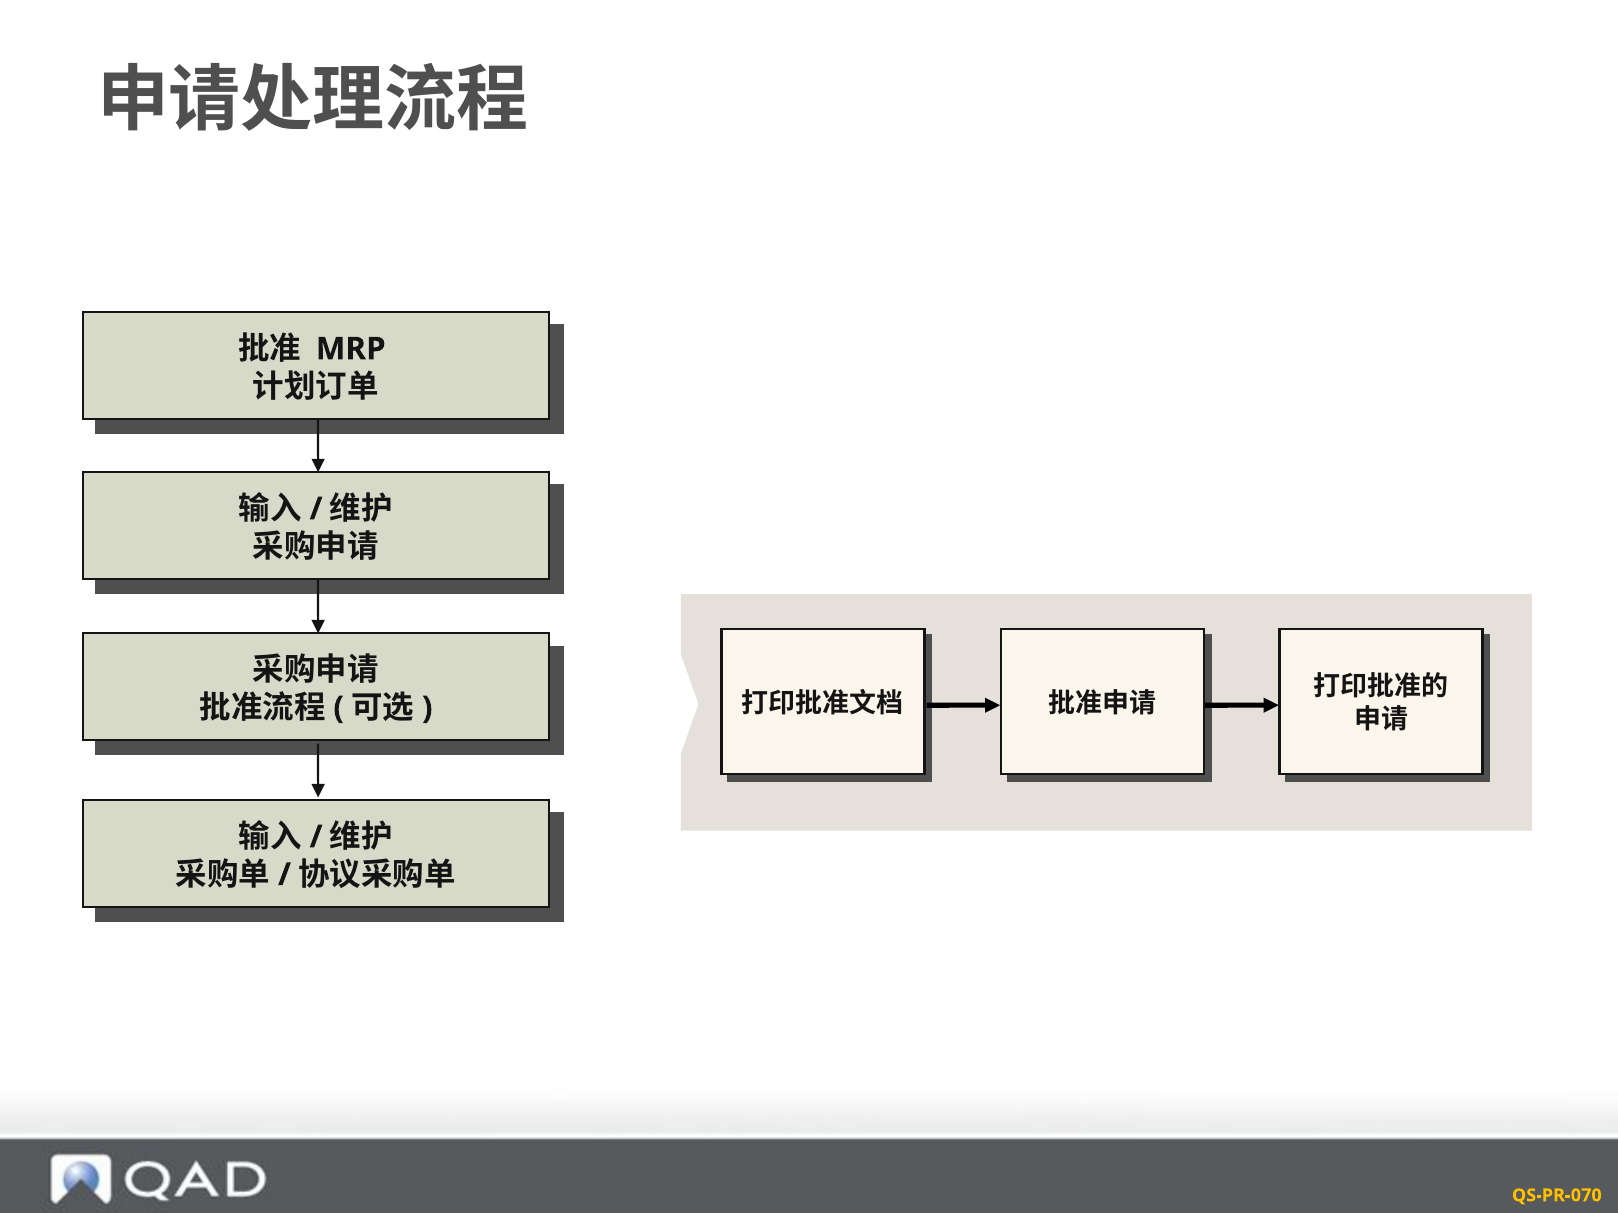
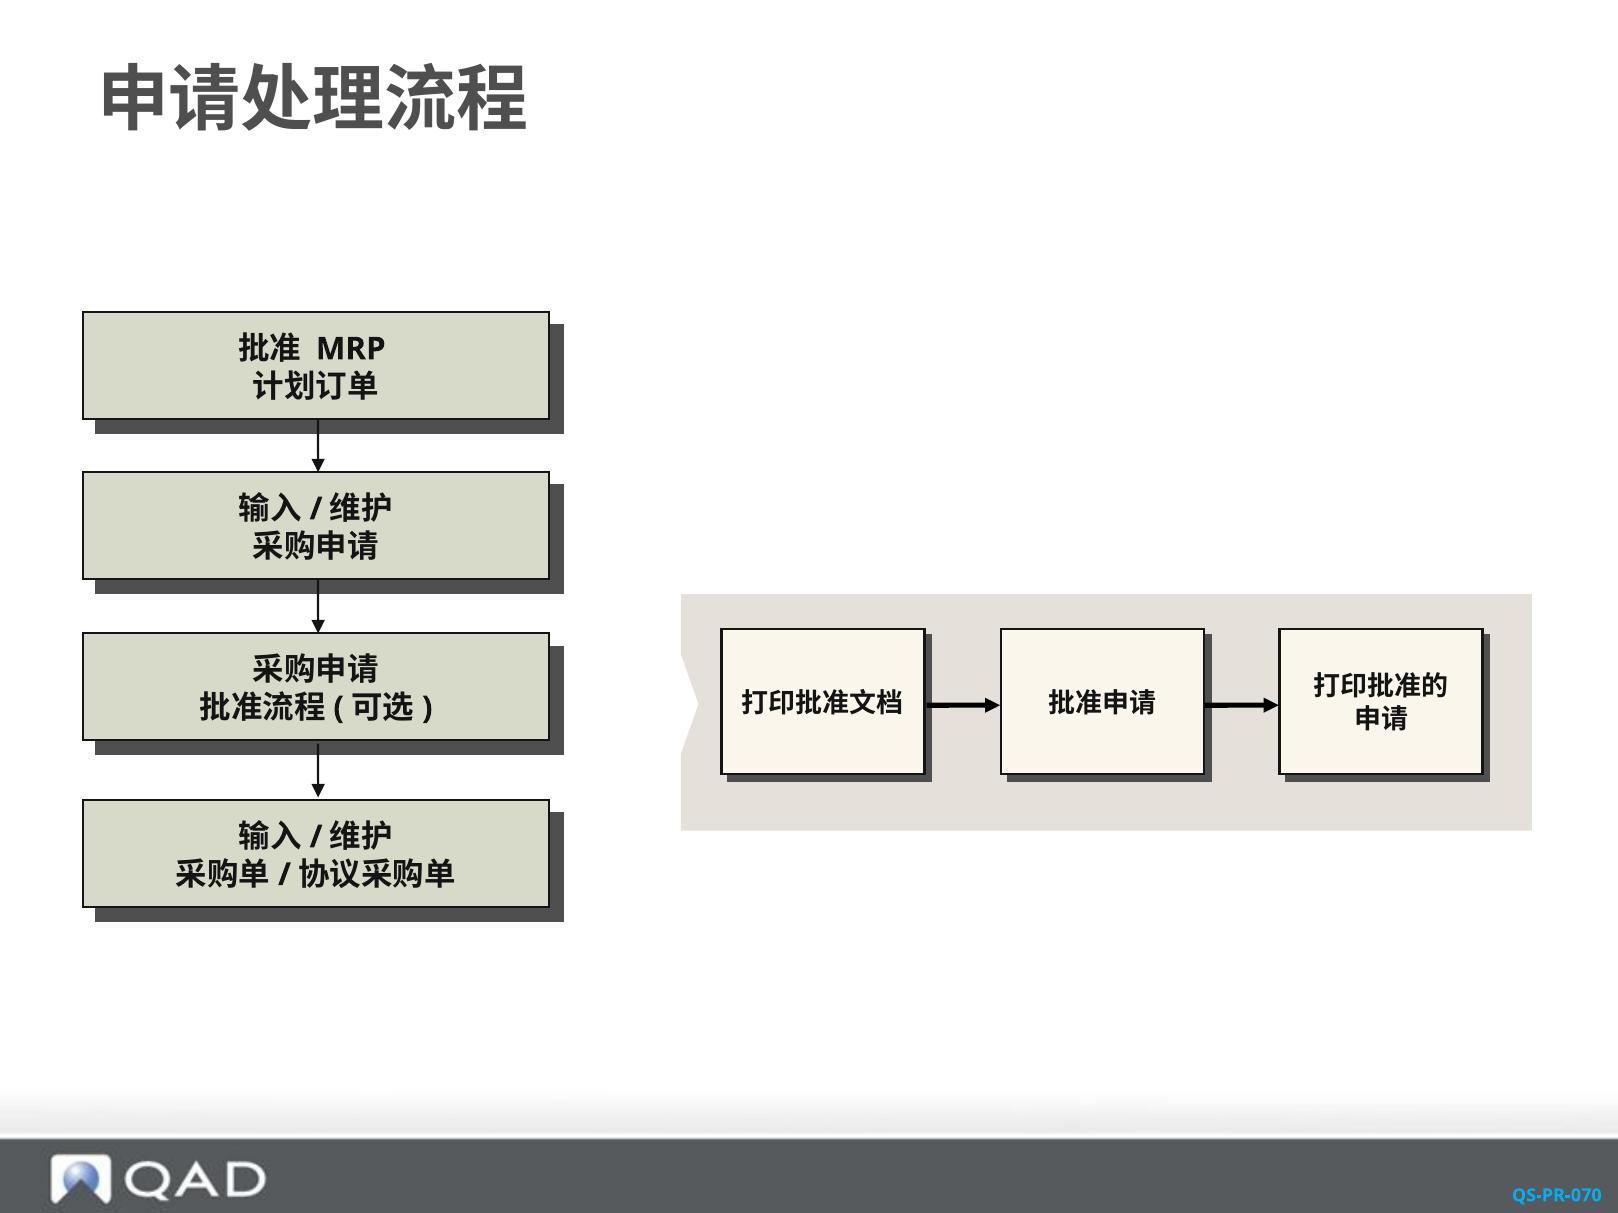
QS-PR-070 colour: yellow -> light blue
